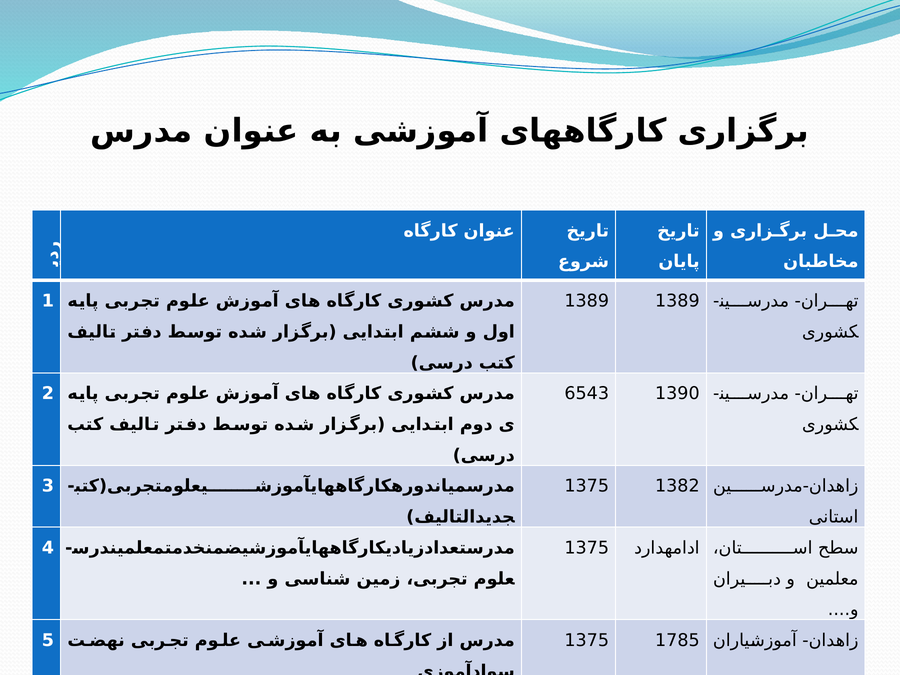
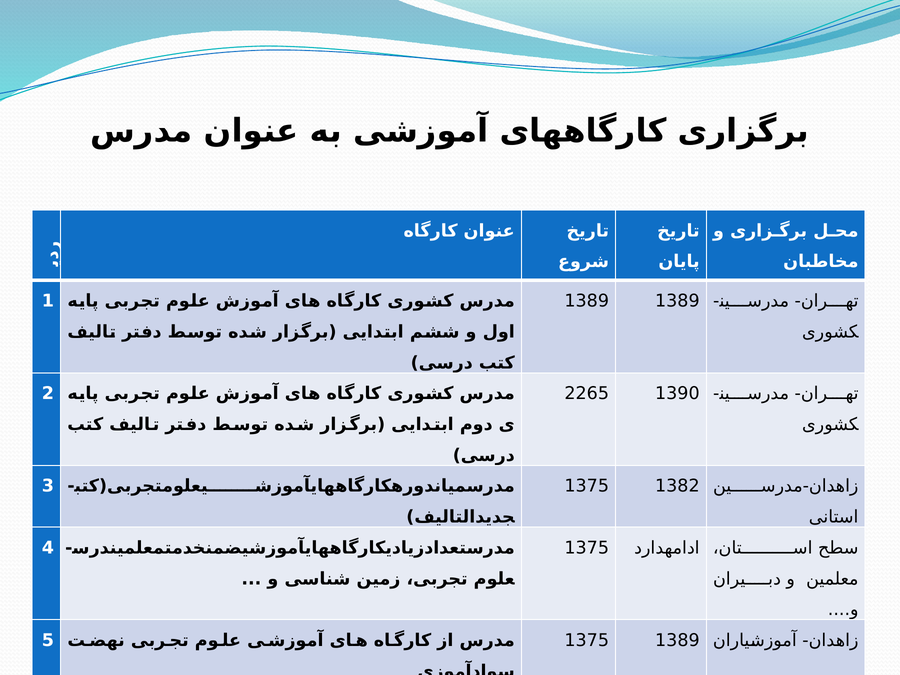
6543: 6543 -> 2265
1375 1785: 1785 -> 1389
